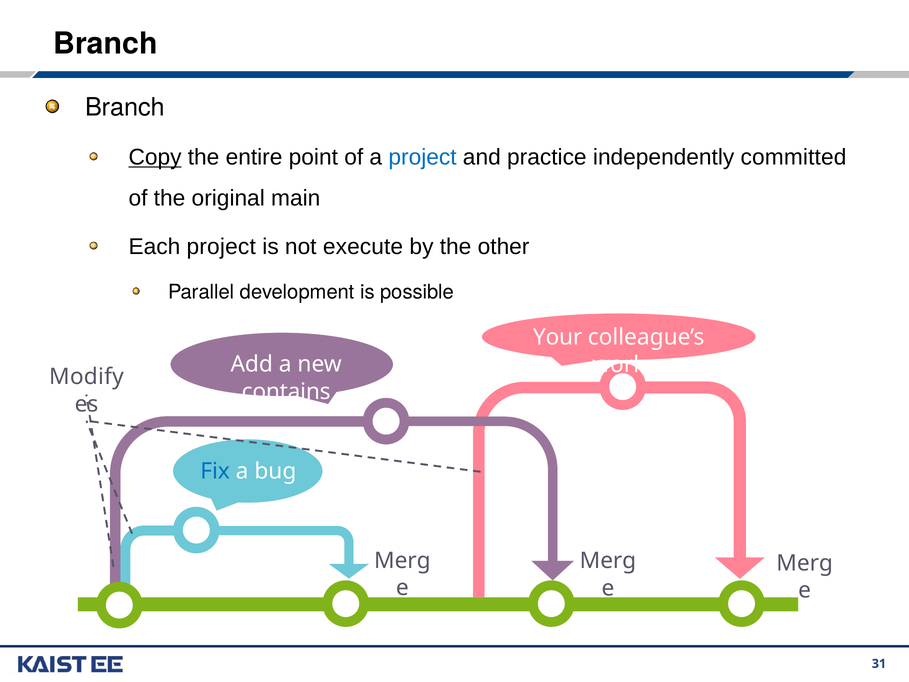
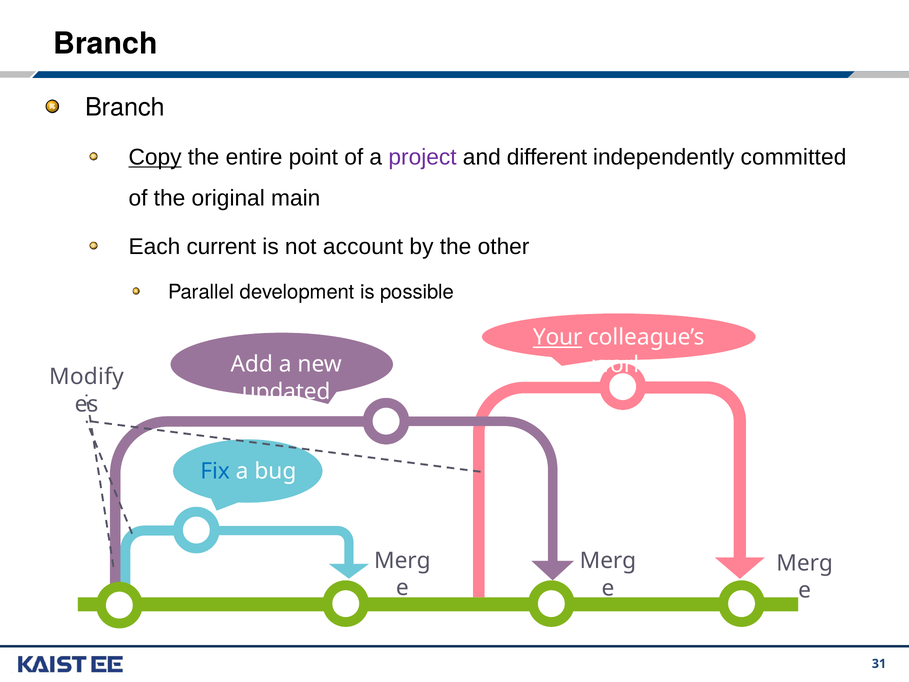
project at (423, 157) colour: blue -> purple
practice: practice -> different
Each project: project -> current
execute: execute -> account
Your underline: none -> present
contains: contains -> updated
